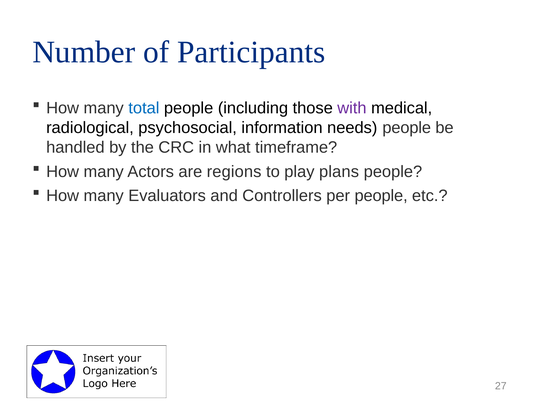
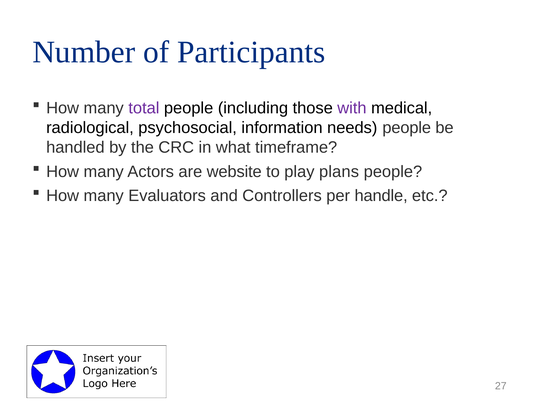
total colour: blue -> purple
regions: regions -> website
per people: people -> handle
